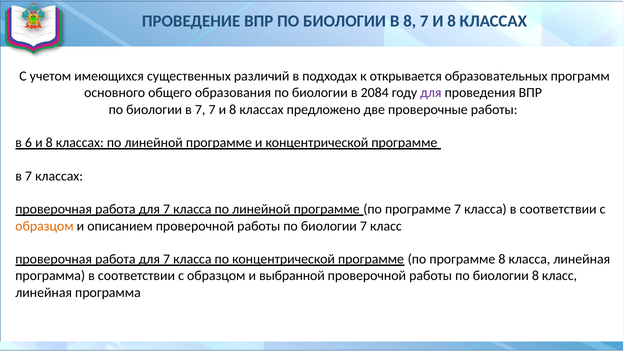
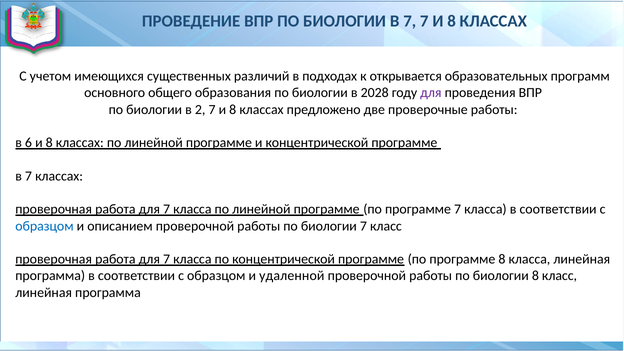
БИОЛОГИИ В 8: 8 -> 7
2084: 2084 -> 2028
биологии в 7: 7 -> 2
образцом at (44, 226) colour: orange -> blue
выбранной: выбранной -> удаленной
